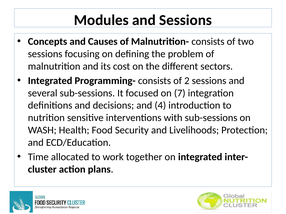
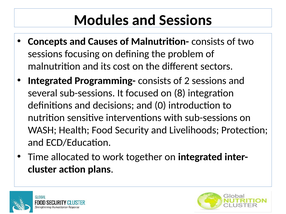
7: 7 -> 8
4: 4 -> 0
